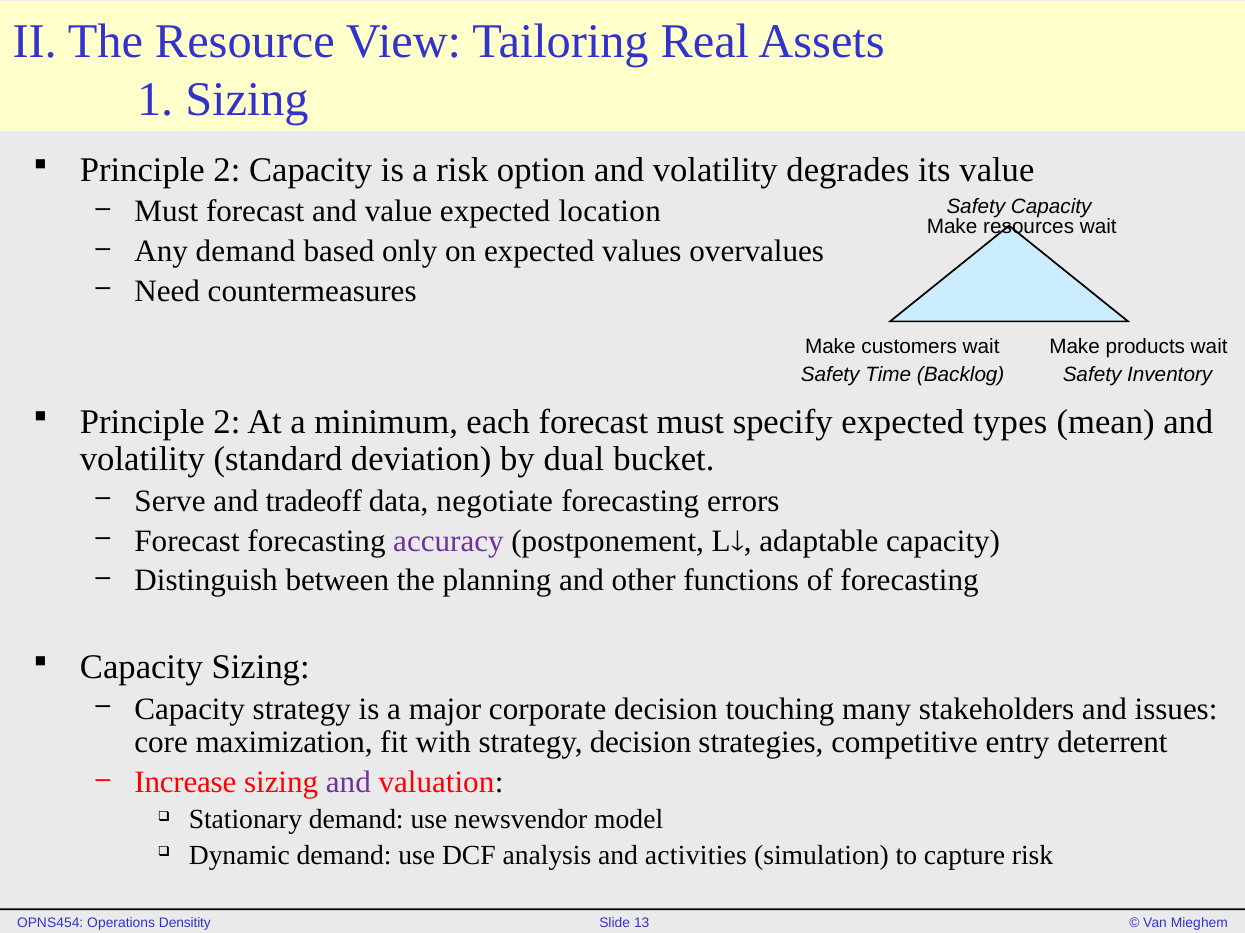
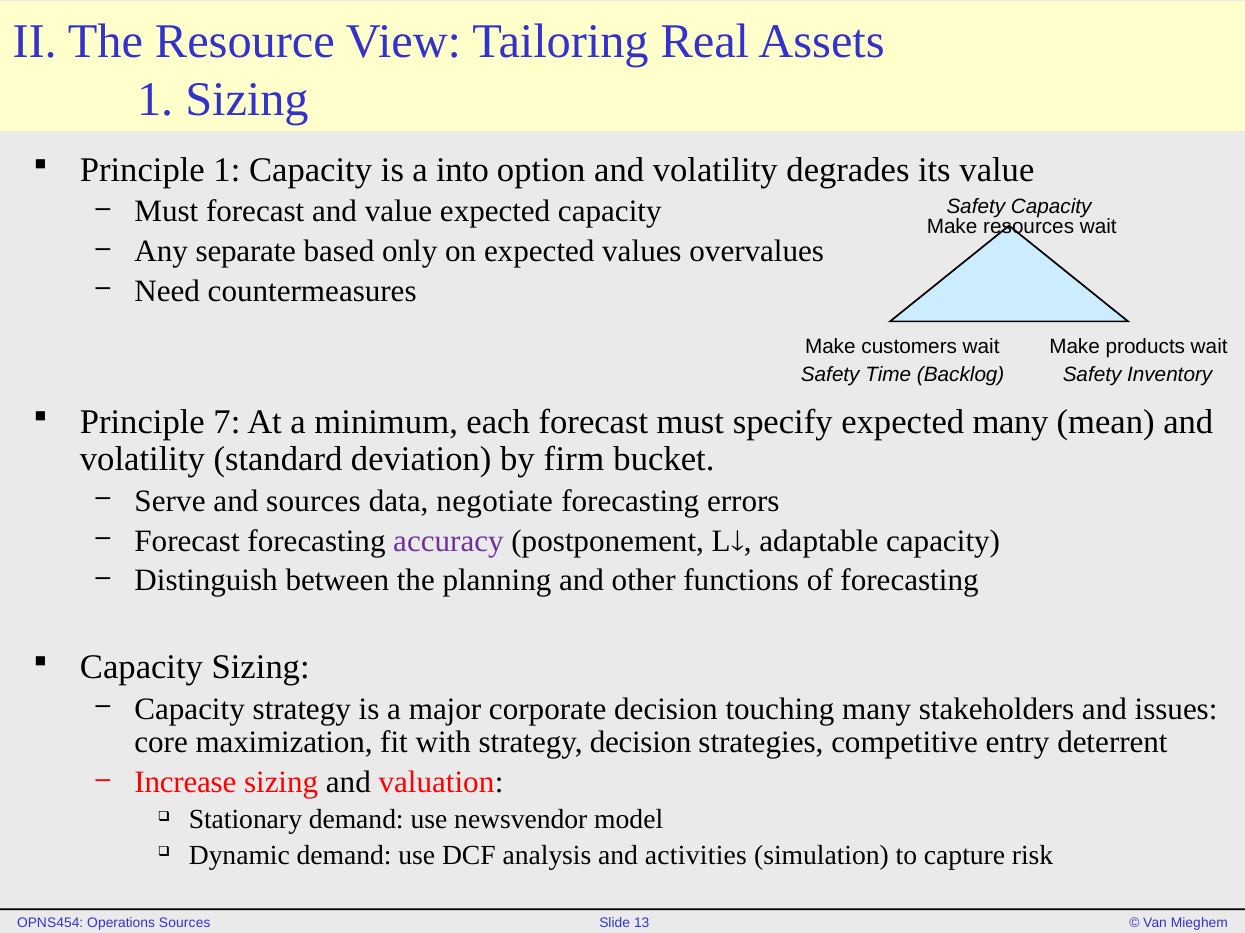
2 at (227, 170): 2 -> 1
a risk: risk -> into
expected location: location -> capacity
Any demand: demand -> separate
2 at (227, 422): 2 -> 7
expected types: types -> many
dual: dual -> firm
and tradeoff: tradeoff -> sources
and at (348, 783) colour: purple -> black
Densitity at (185, 923): Densitity -> Sources
